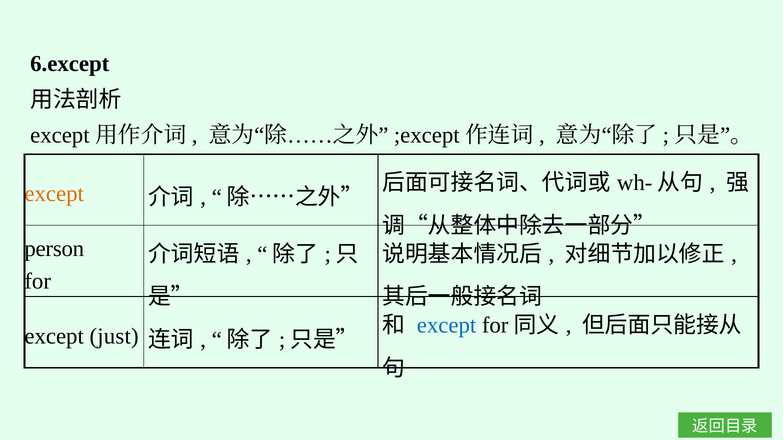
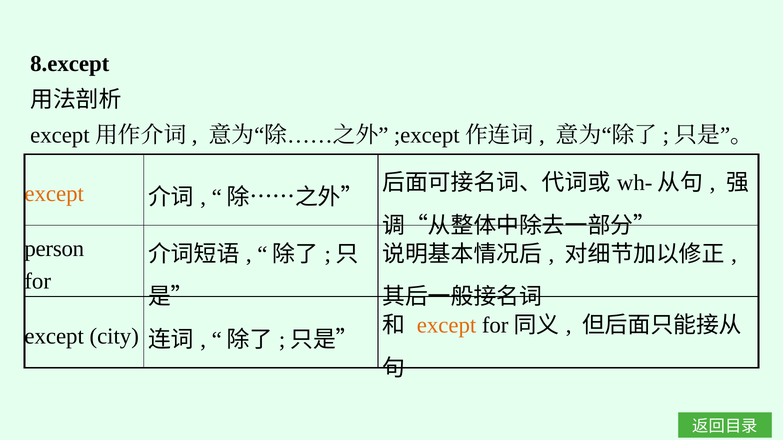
6.except: 6.except -> 8.except
except at (447, 326) colour: blue -> orange
just: just -> city
